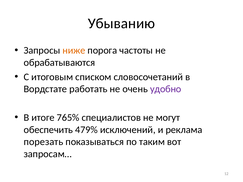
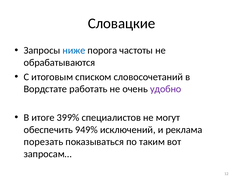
Убыванию: Убыванию -> Словацкие
ниже colour: orange -> blue
765%: 765% -> 399%
479%: 479% -> 949%
